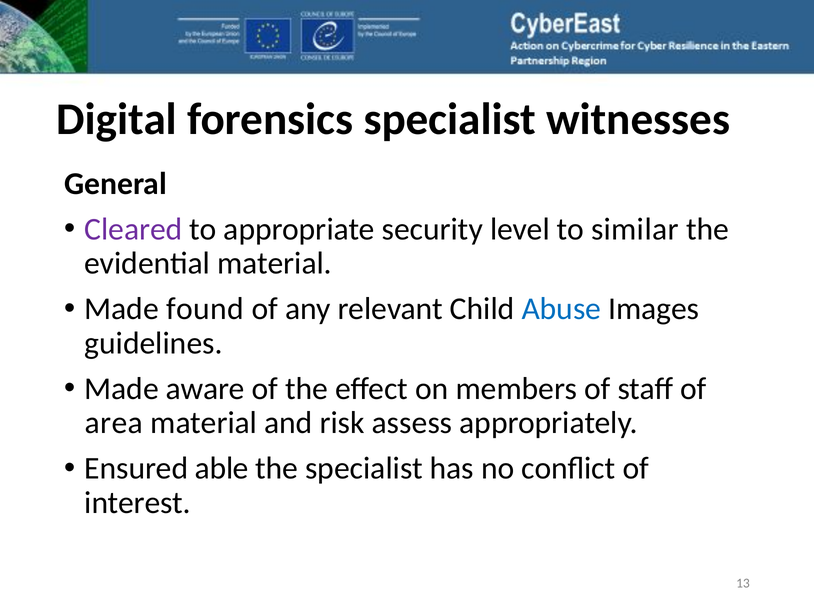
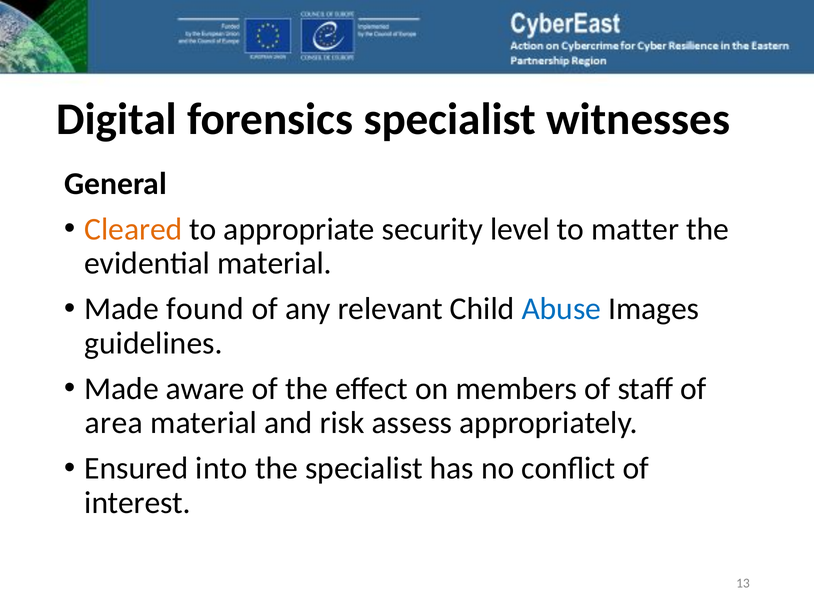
Cleared colour: purple -> orange
similar: similar -> matter
able: able -> into
